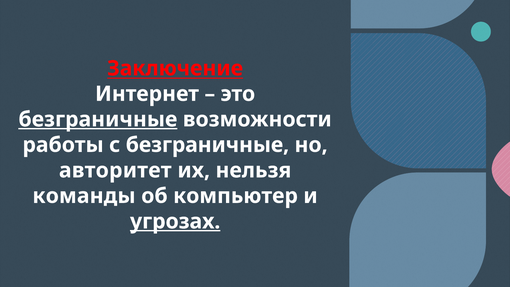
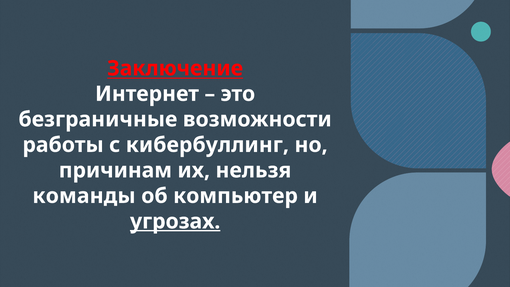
безграничные at (98, 119) underline: present -> none
с безграничные: безграничные -> кибербуллинг
авторитет: авторитет -> причинам
